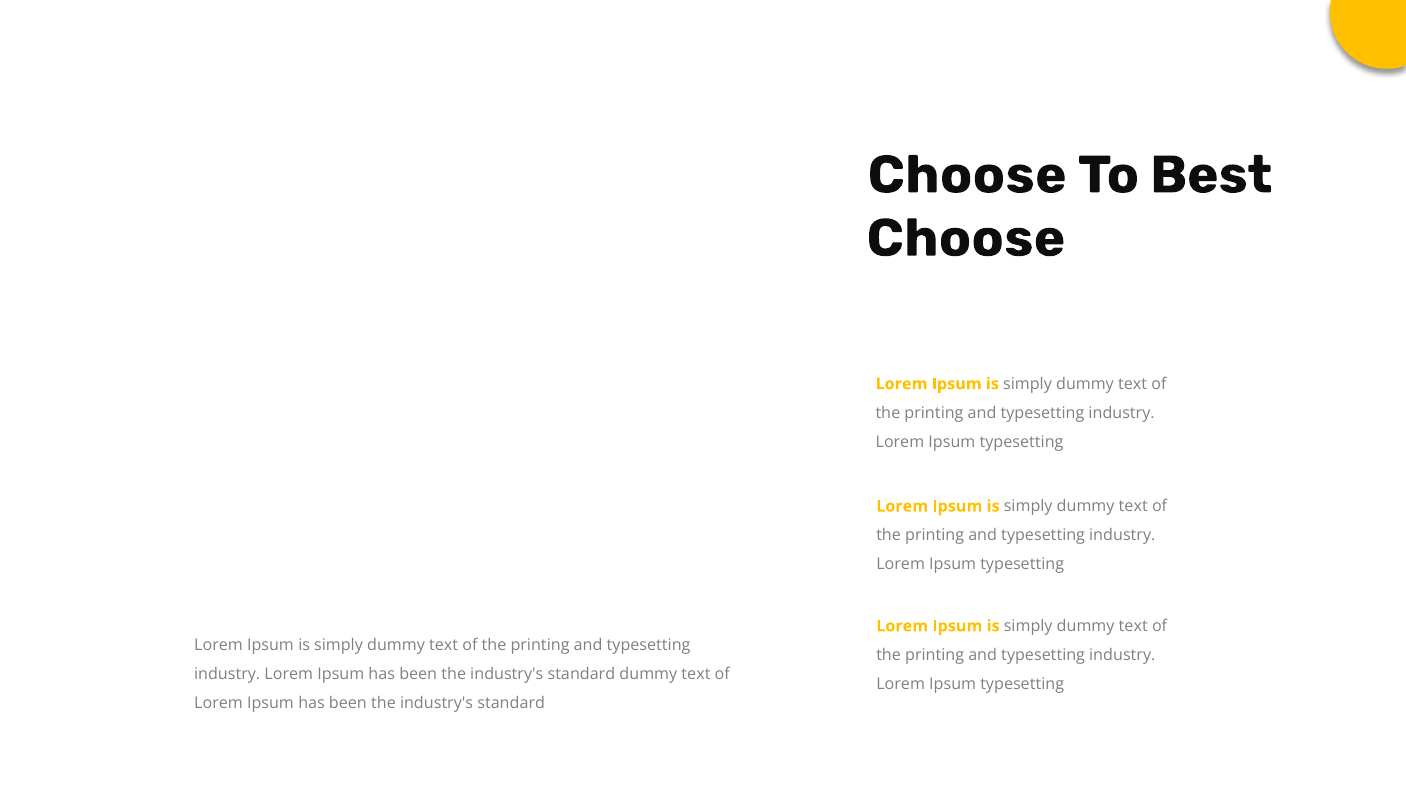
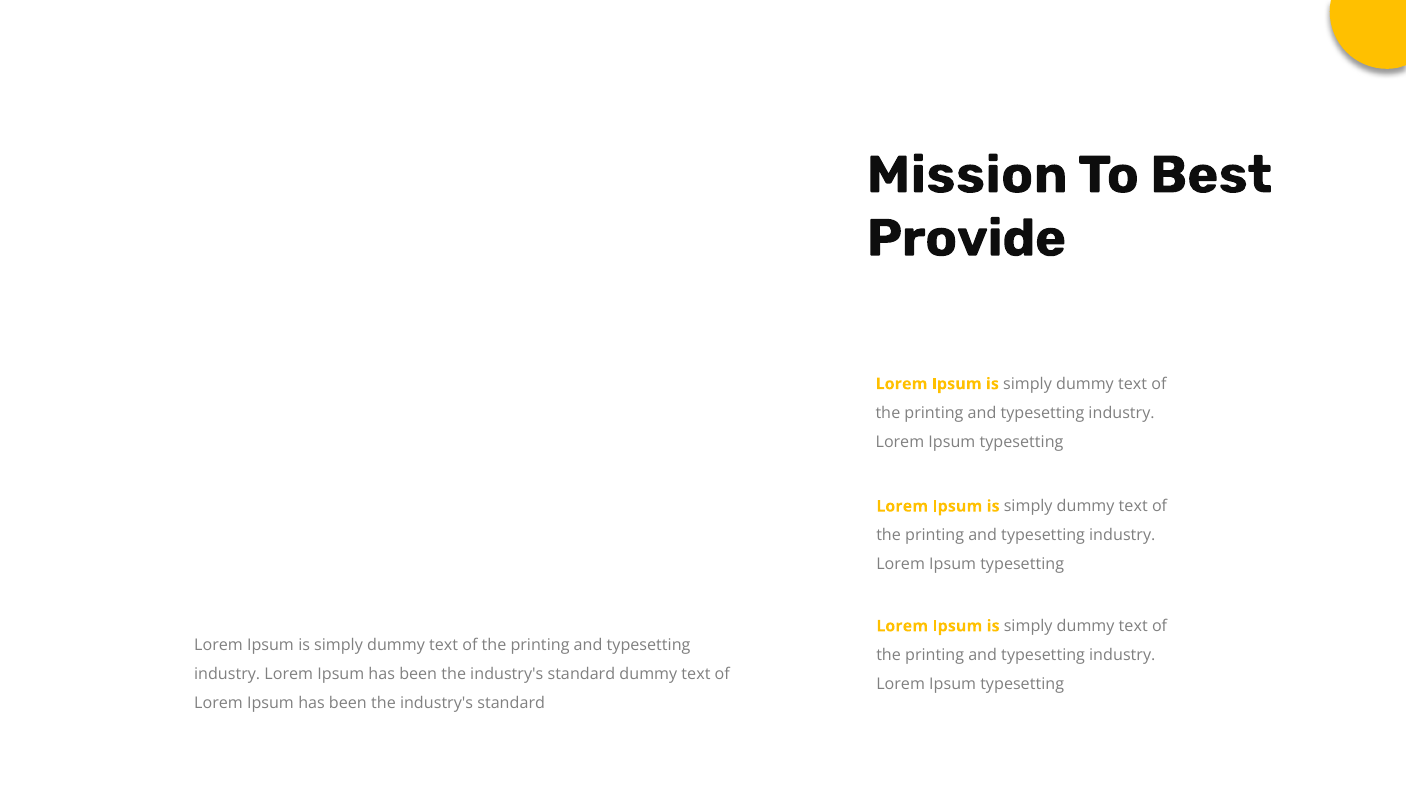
Choose at (967, 175): Choose -> Mission
Choose at (966, 238): Choose -> Provide
